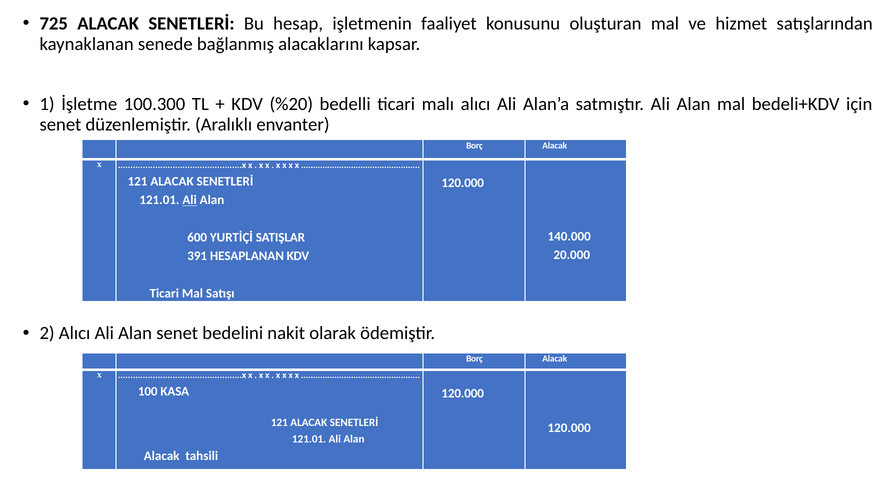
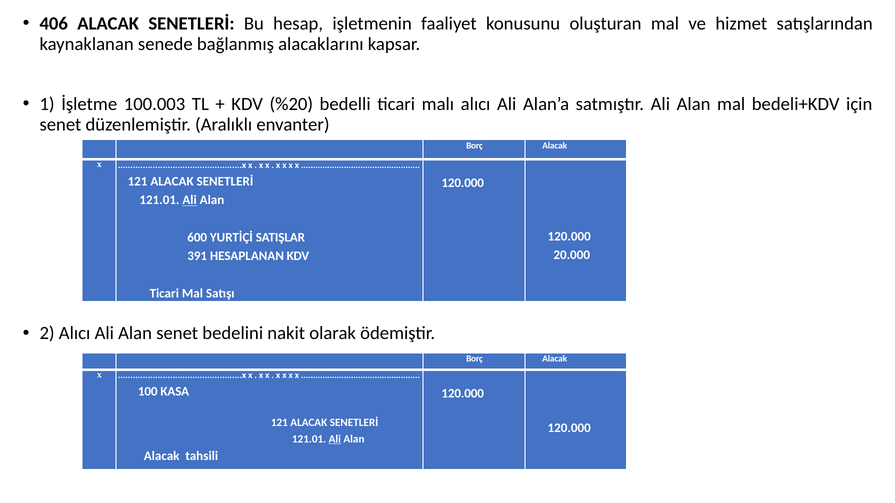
725: 725 -> 406
100.300: 100.300 -> 100.003
140.000 at (569, 237): 140.000 -> 120.000
Ali at (335, 439) underline: none -> present
